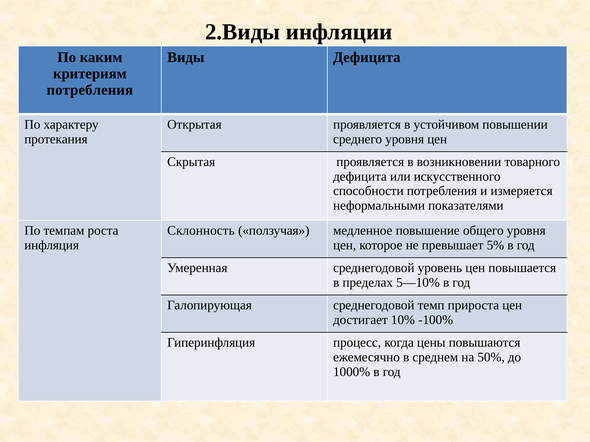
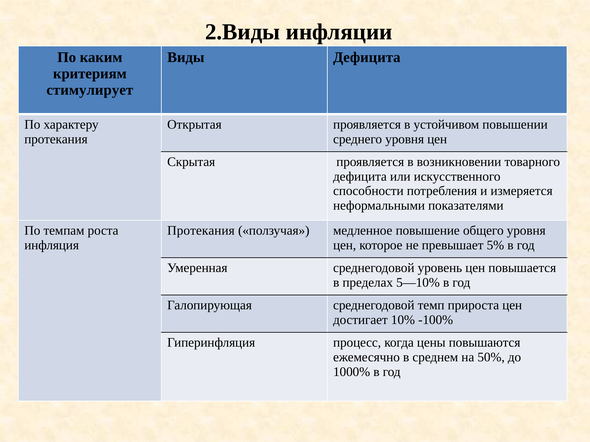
потребления at (90, 90): потребления -> стимулирует
Склонность at (201, 231): Склонность -> Протекания
